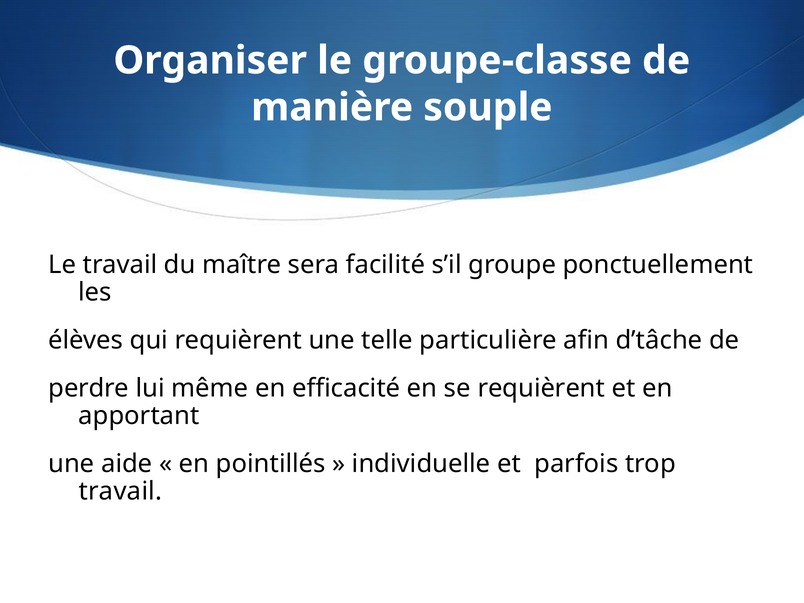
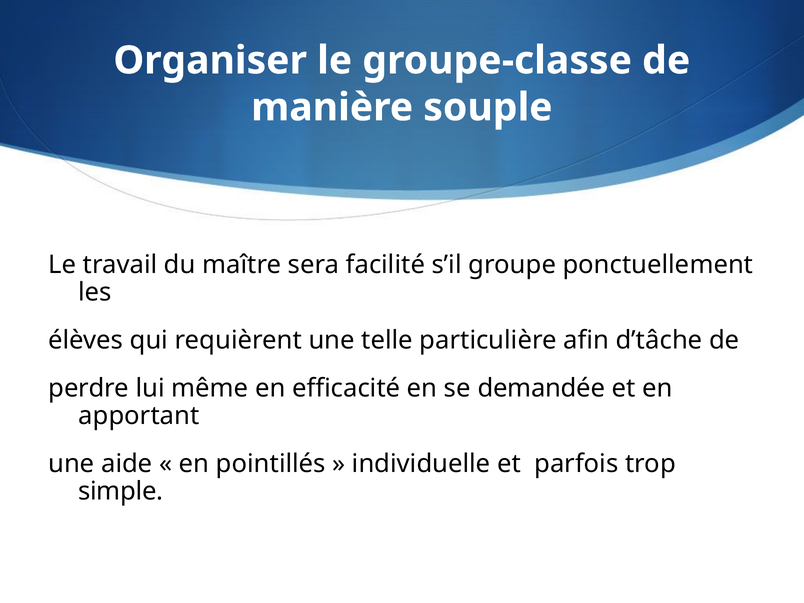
se requièrent: requièrent -> demandée
travail at (120, 491): travail -> simple
